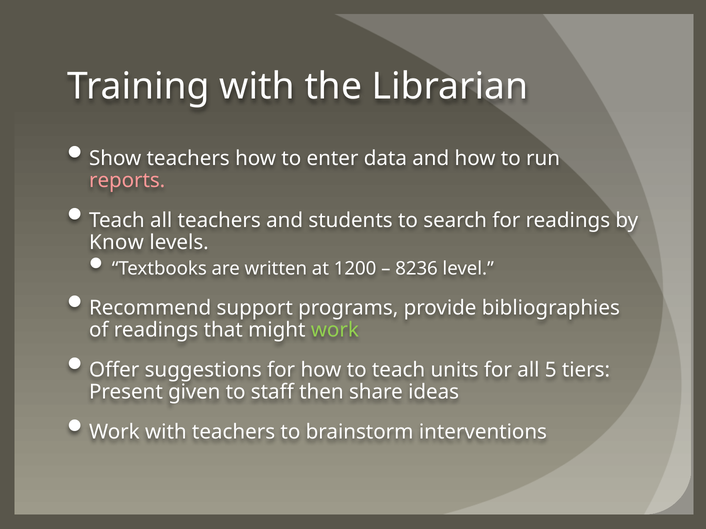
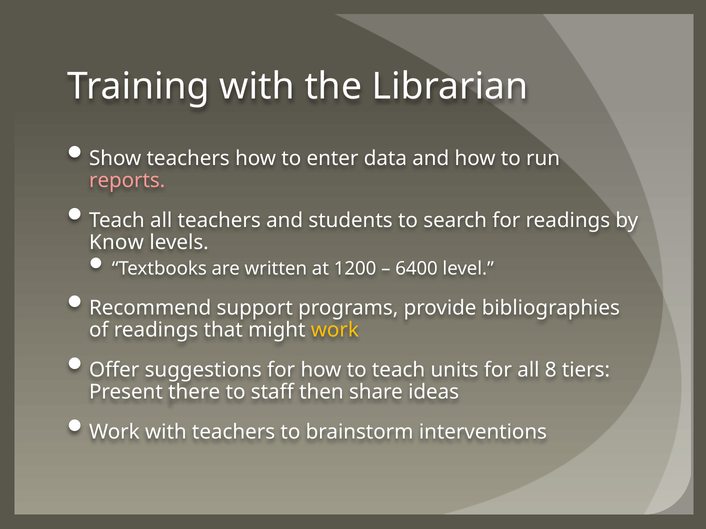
8236: 8236 -> 6400
work at (335, 330) colour: light green -> yellow
5: 5 -> 8
given: given -> there
